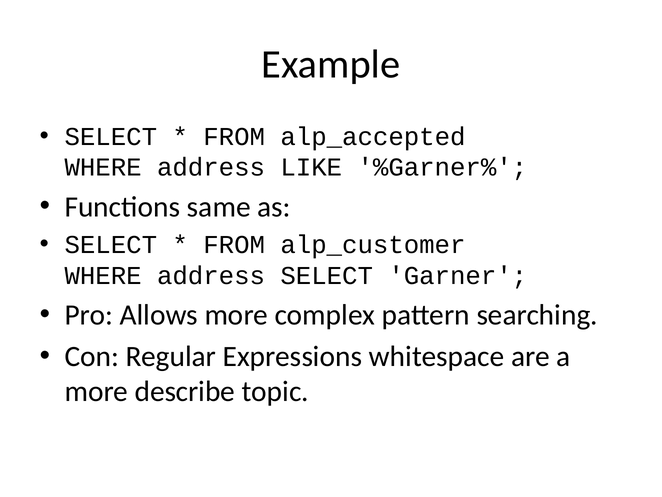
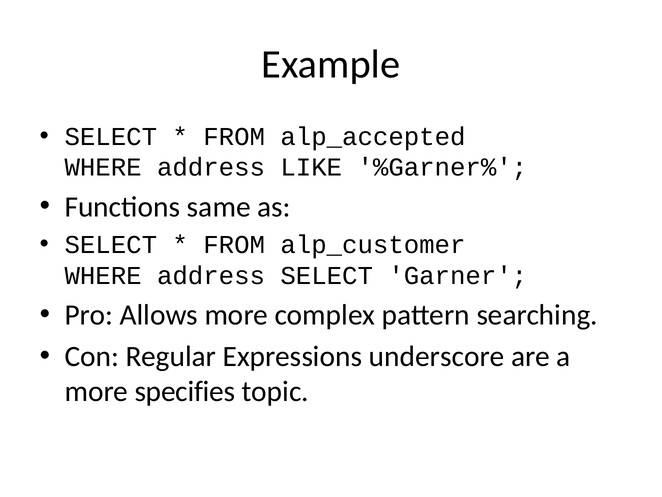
whitespace: whitespace -> underscore
describe: describe -> specifies
